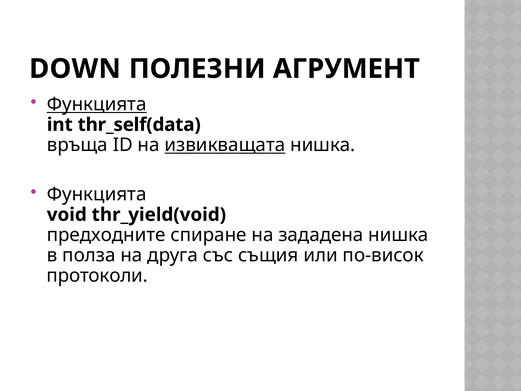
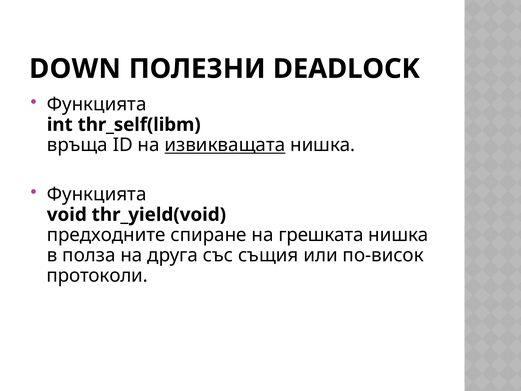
АГРУМЕНТ: АГРУМЕНТ -> DEADLOCK
Функцията at (97, 104) underline: present -> none
thr_self(data: thr_self(data -> thr_self(libm
зададена: зададена -> грешката
